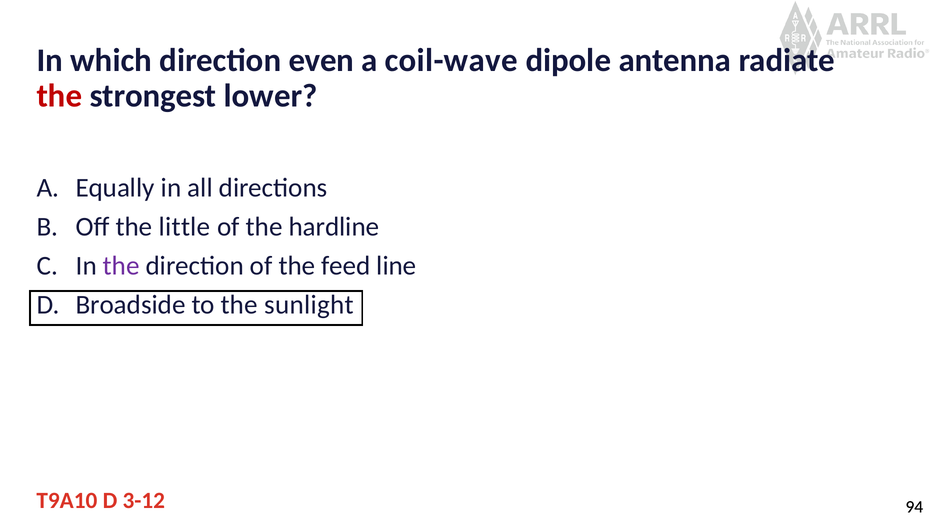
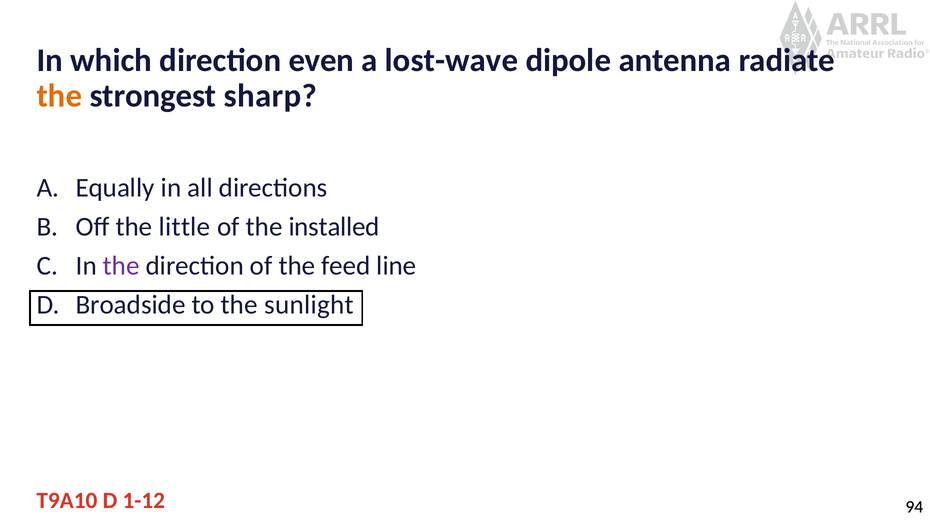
coil-wave: coil-wave -> lost-wave
the at (59, 96) colour: red -> orange
lower: lower -> sharp
hardline: hardline -> installed
3-12: 3-12 -> 1-12
